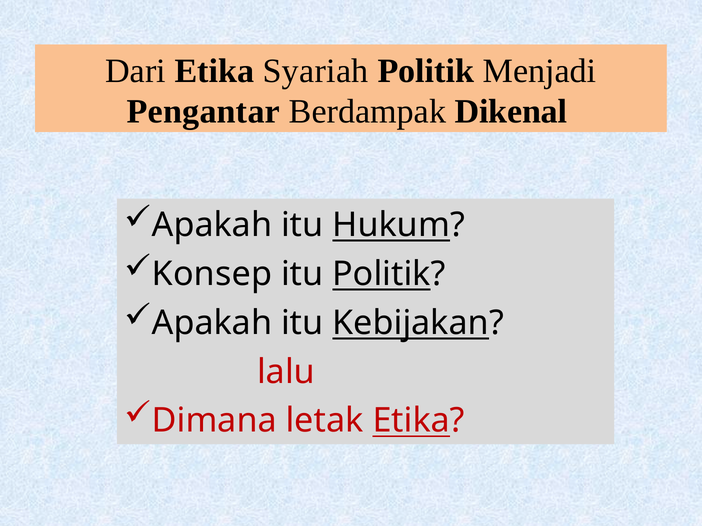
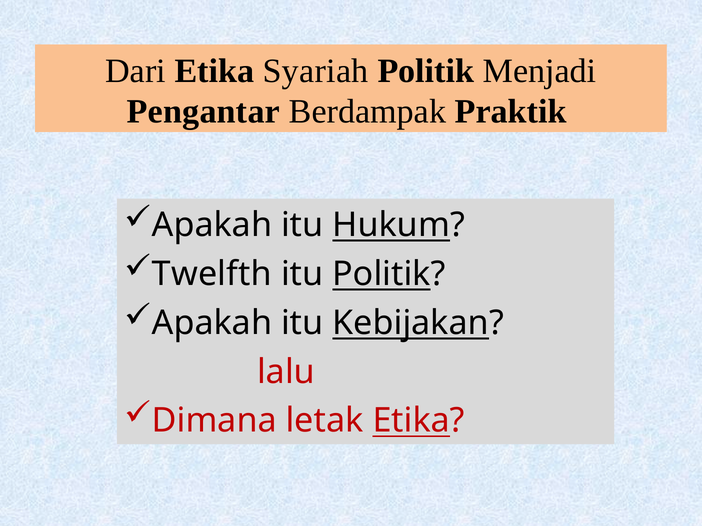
Dikenal: Dikenal -> Praktik
Konsep: Konsep -> Twelfth
